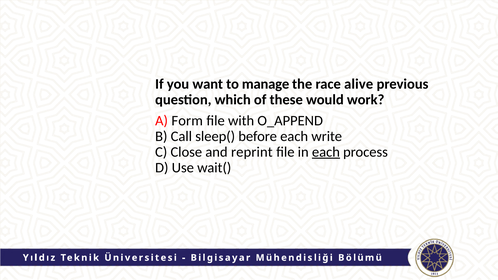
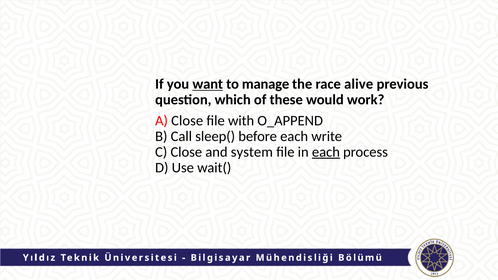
want underline: none -> present
A Form: Form -> Close
reprint: reprint -> system
